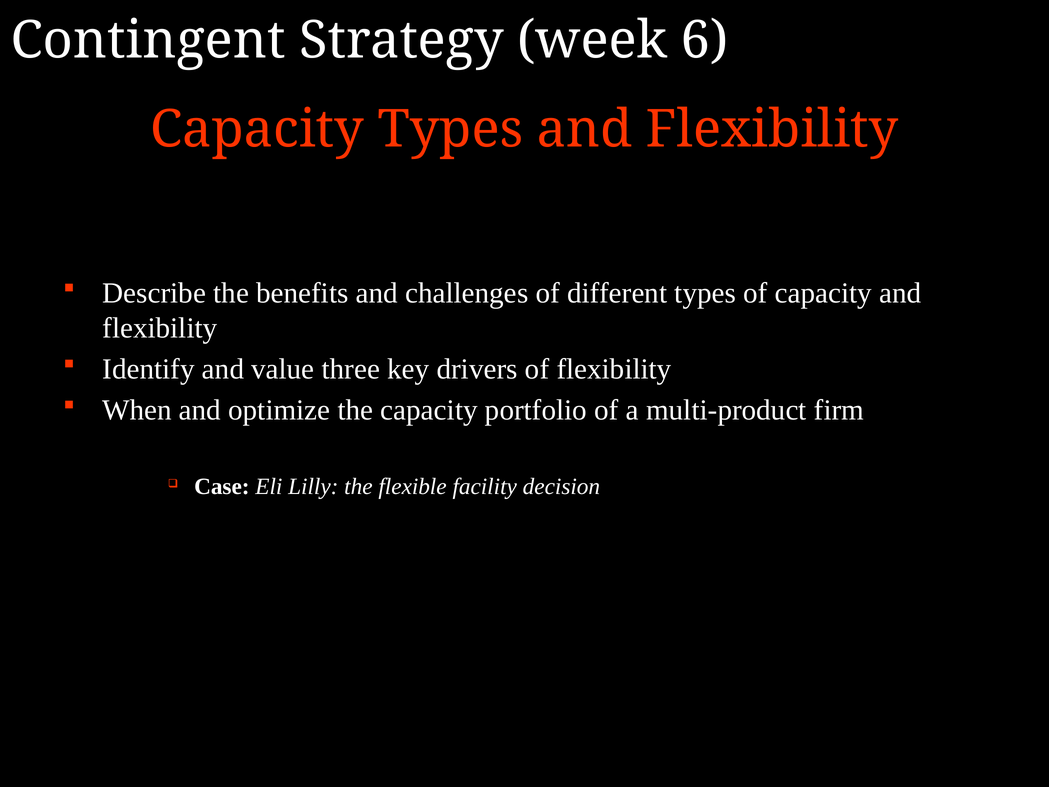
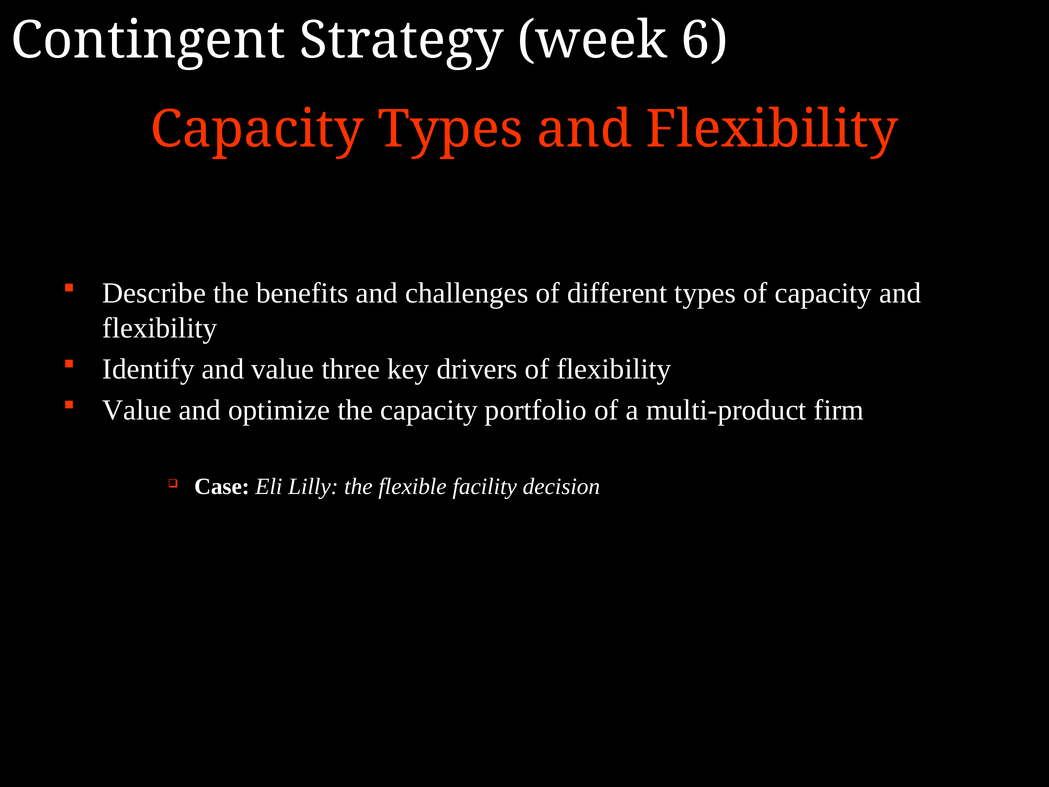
When at (137, 410): When -> Value
